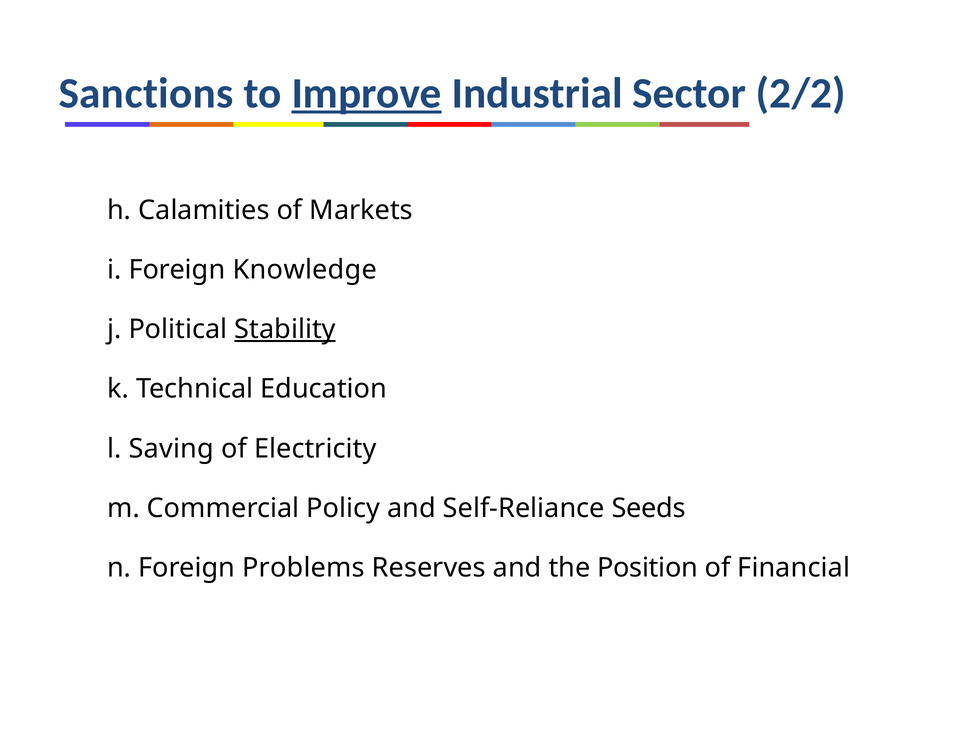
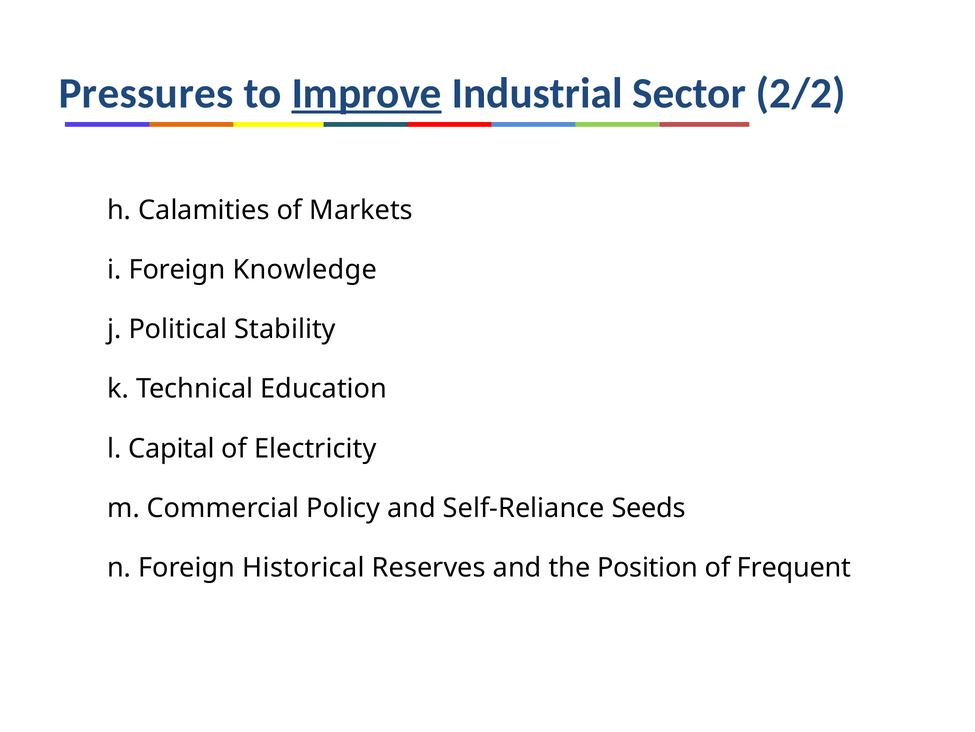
Sanctions: Sanctions -> Pressures
Stability underline: present -> none
Saving: Saving -> Capital
Problems: Problems -> Historical
Financial: Financial -> Frequent
